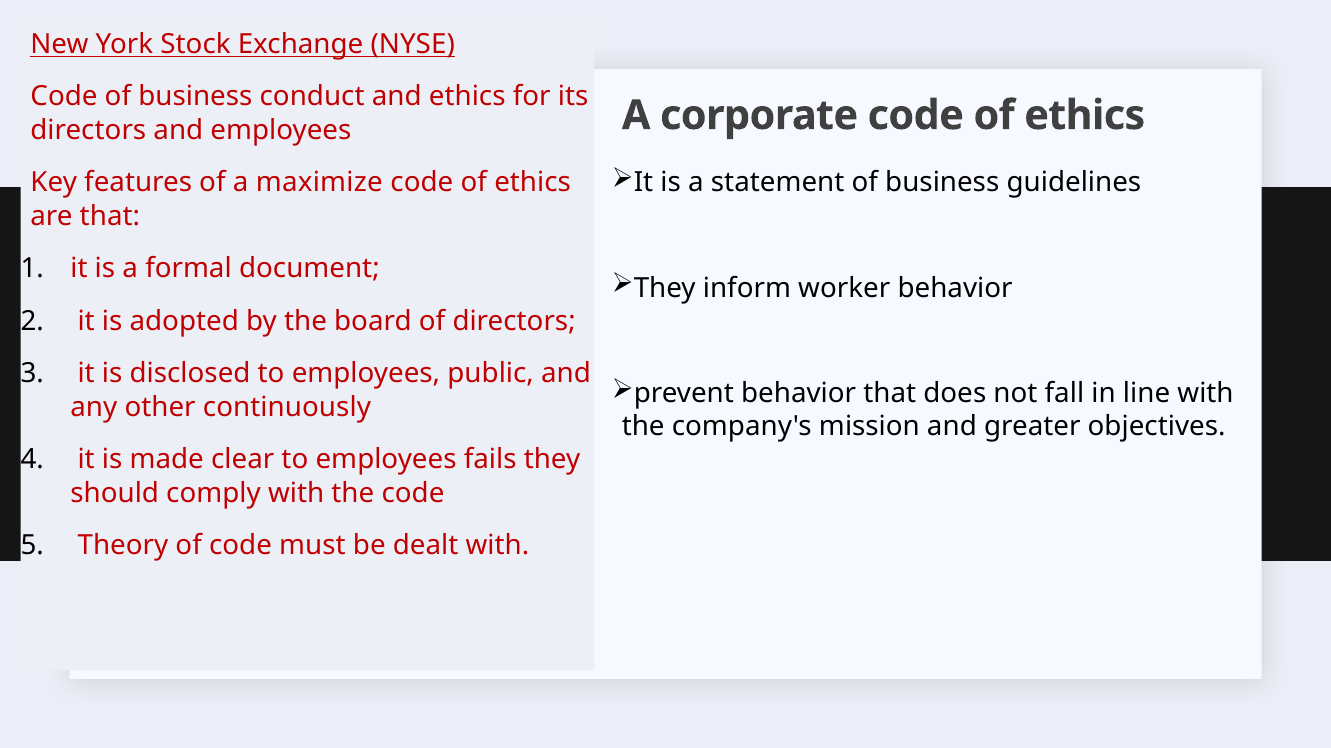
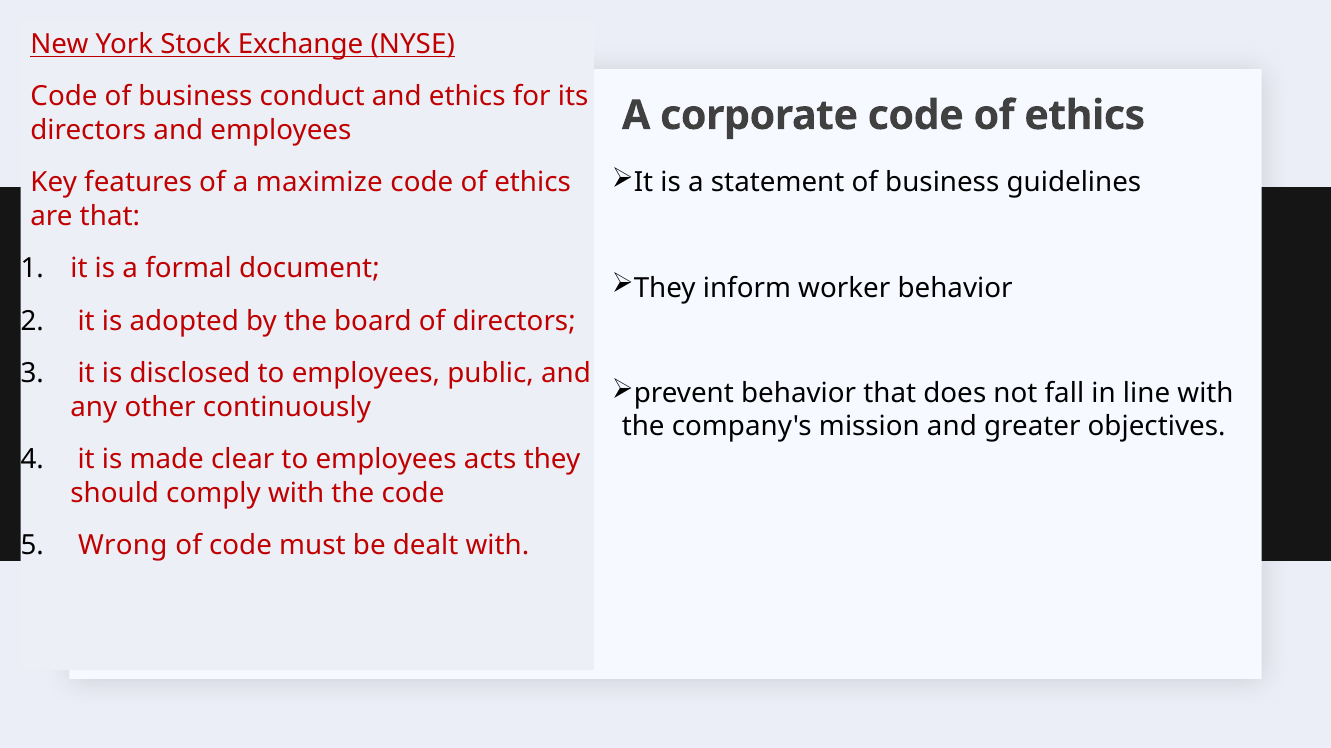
fails: fails -> acts
Theory: Theory -> Wrong
